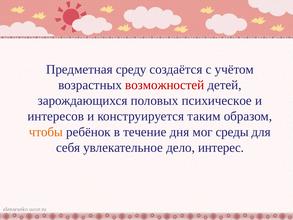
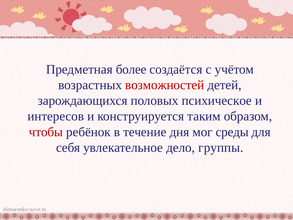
среду: среду -> более
чтобы colour: orange -> red
интерес: интерес -> группы
